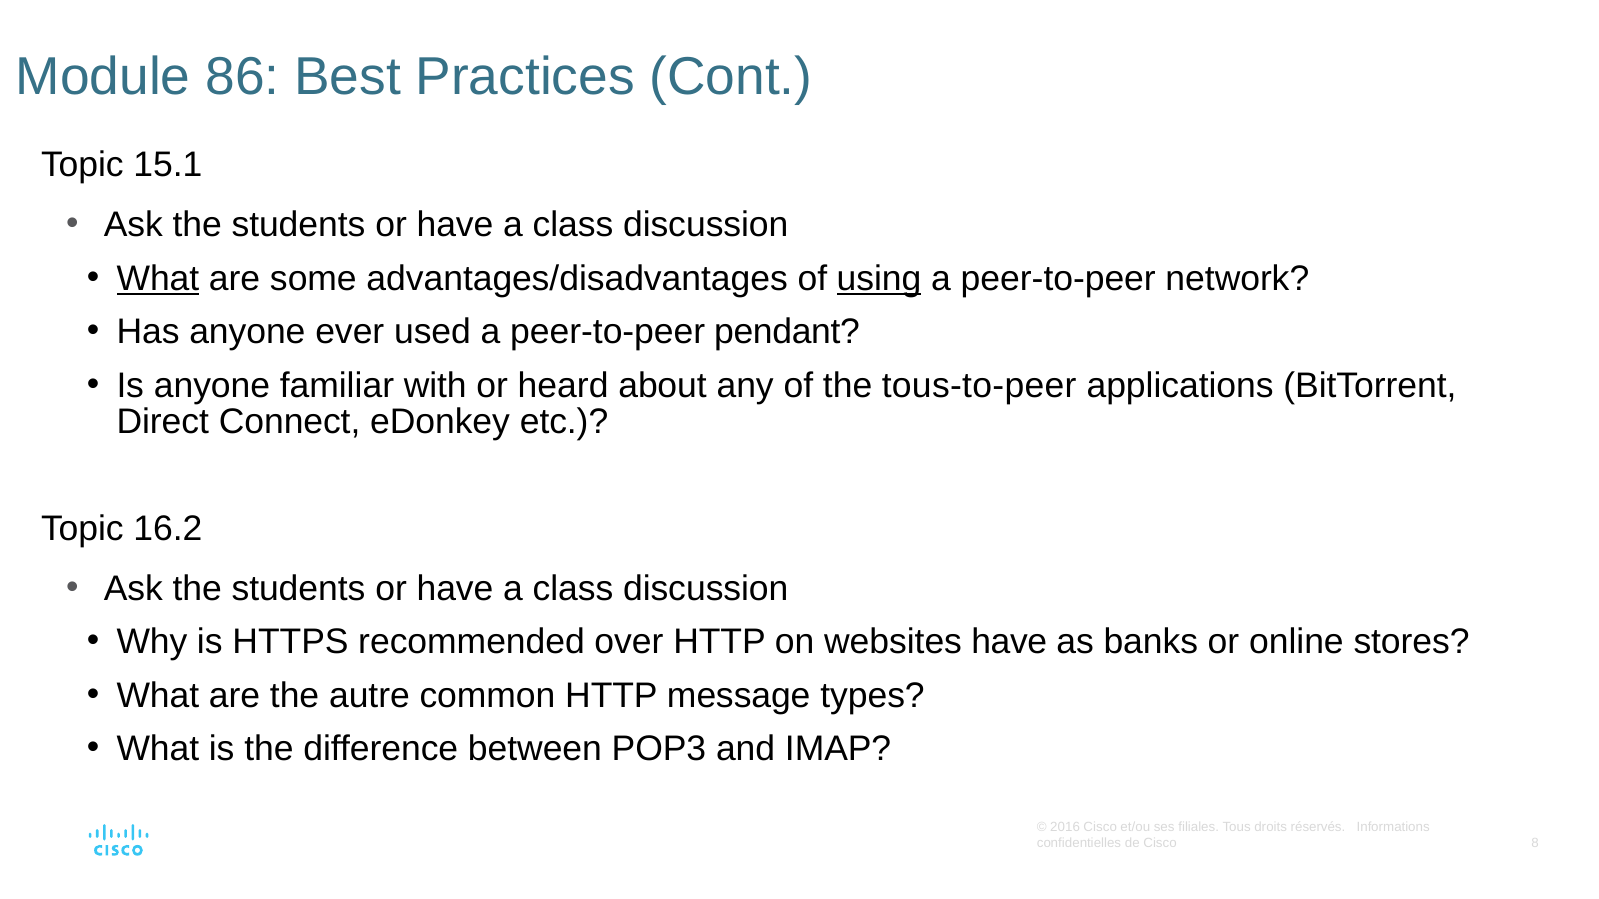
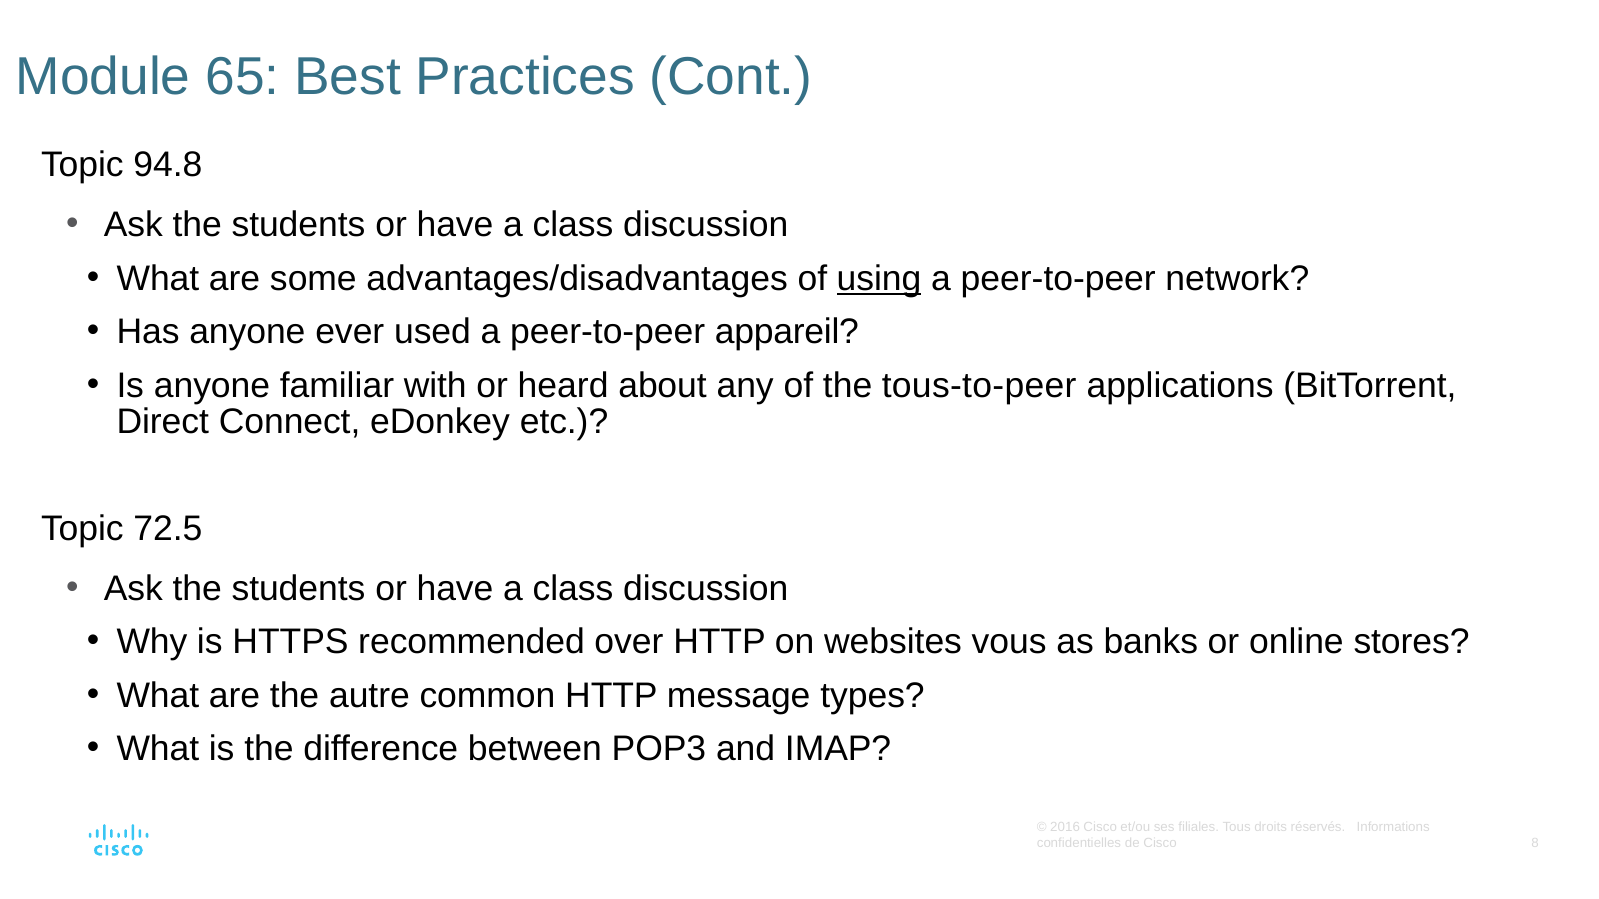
86: 86 -> 65
15.1: 15.1 -> 94.8
What at (158, 279) underline: present -> none
pendant: pendant -> appareil
16.2: 16.2 -> 72.5
websites have: have -> vous
